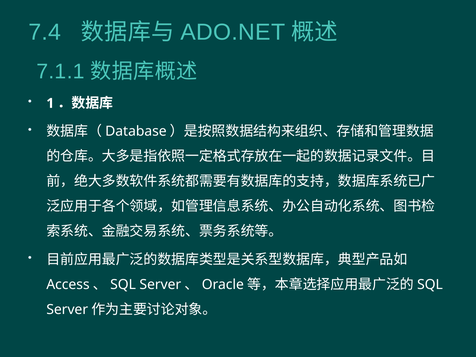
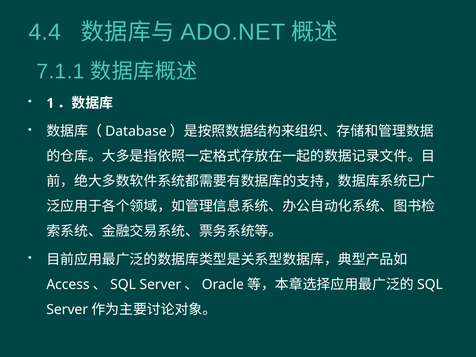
7.4: 7.4 -> 4.4
